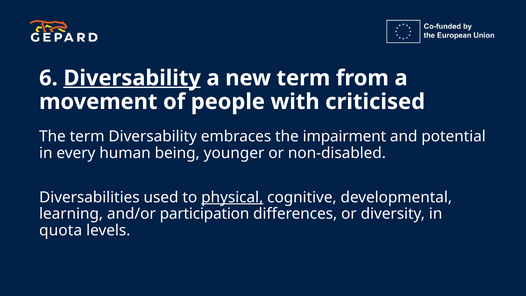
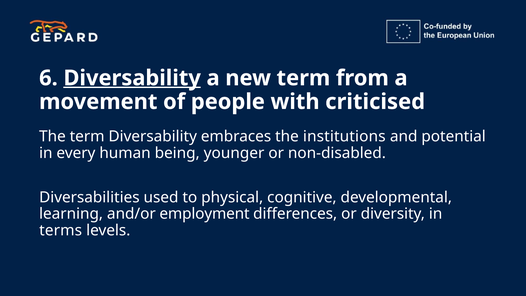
impairment: impairment -> institutions
physical underline: present -> none
participation: participation -> employment
quota: quota -> terms
